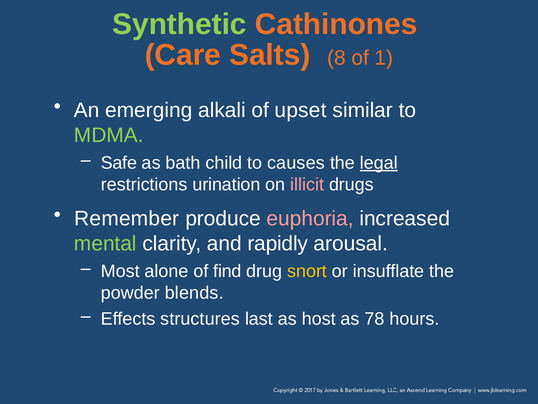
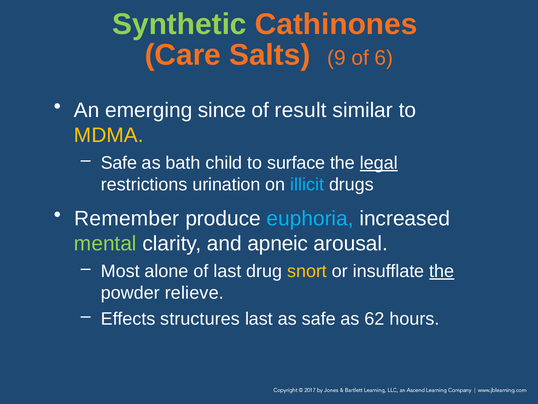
8: 8 -> 9
1: 1 -> 6
alkali: alkali -> since
upset: upset -> result
MDMA colour: light green -> yellow
causes: causes -> surface
illicit colour: pink -> light blue
euphoria colour: pink -> light blue
rapidly: rapidly -> apneic
of find: find -> last
the at (442, 271) underline: none -> present
blends: blends -> relieve
as host: host -> safe
78: 78 -> 62
